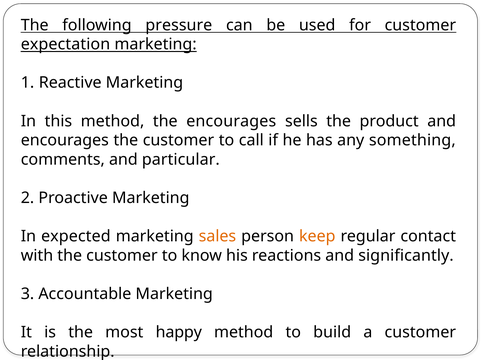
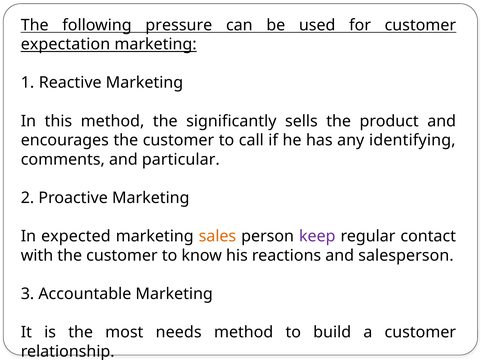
the encourages: encourages -> significantly
something: something -> identifying
keep colour: orange -> purple
significantly: significantly -> salesperson
happy: happy -> needs
